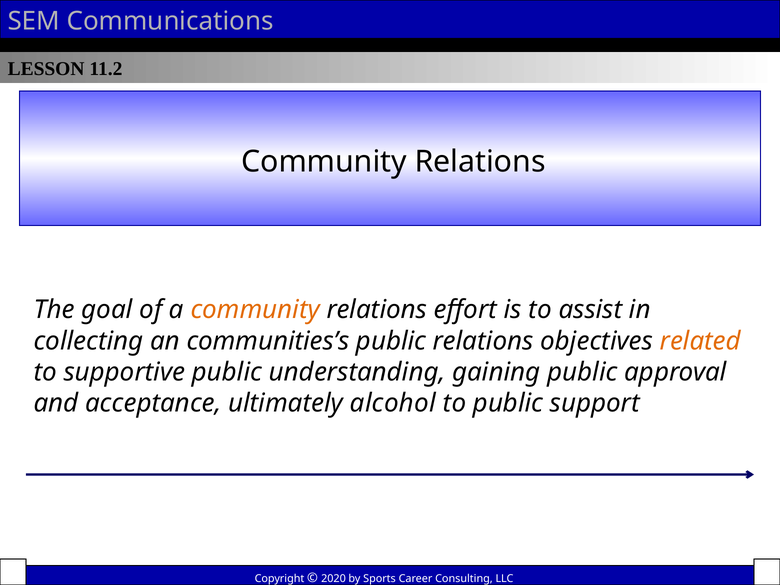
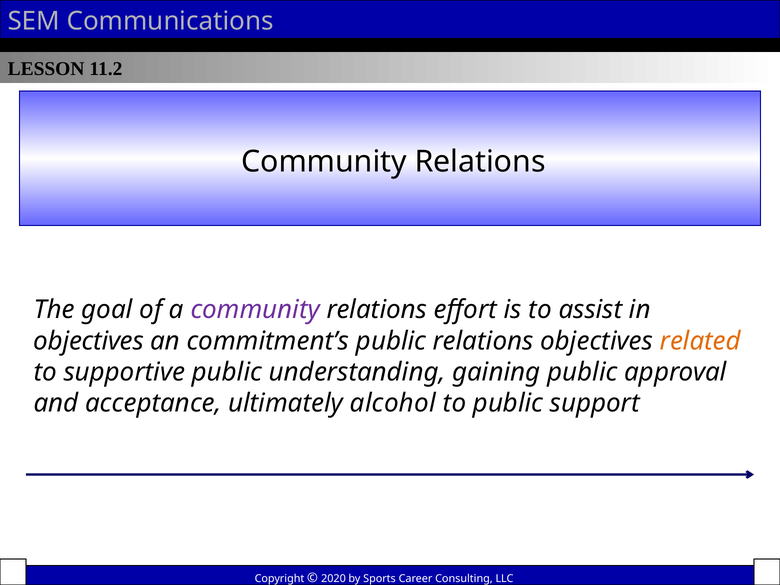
community at (255, 310) colour: orange -> purple
collecting at (89, 341): collecting -> objectives
communities’s: communities’s -> commitment’s
